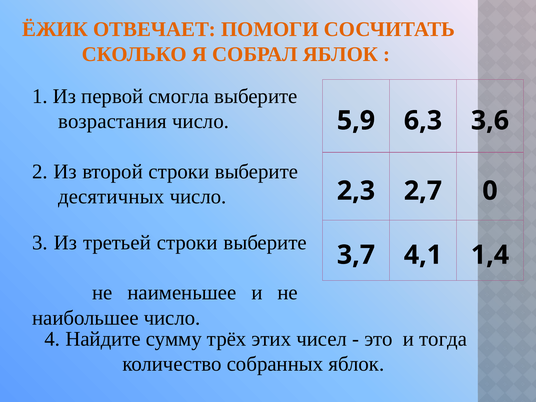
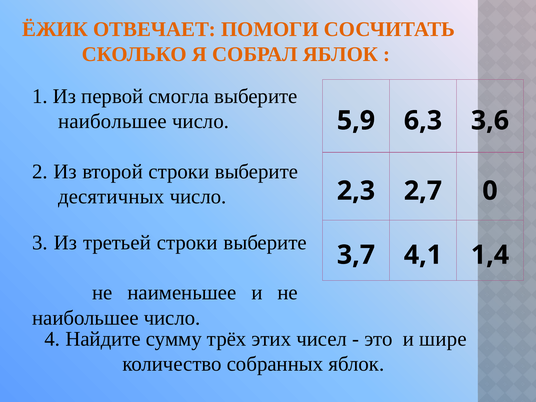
возрастания at (112, 121): возрастания -> наибольшее
тогда: тогда -> шире
